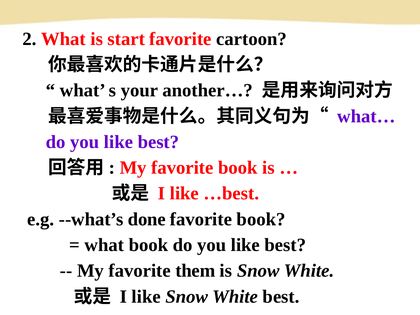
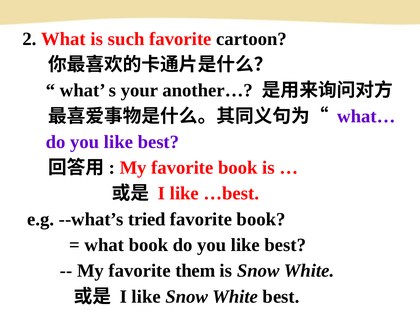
start: start -> such
done: done -> tried
